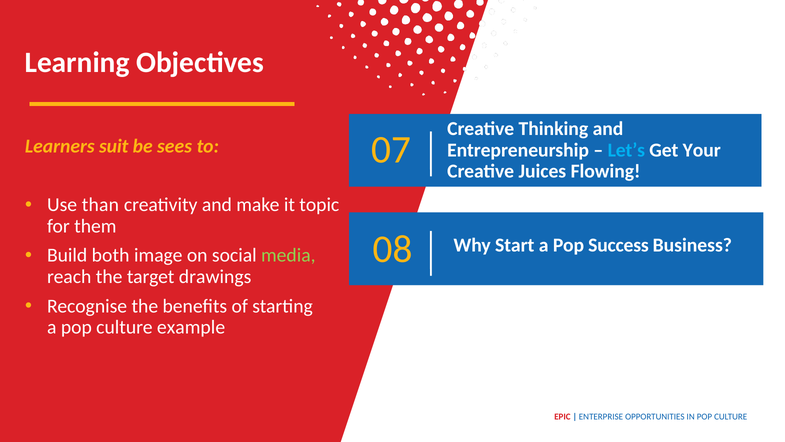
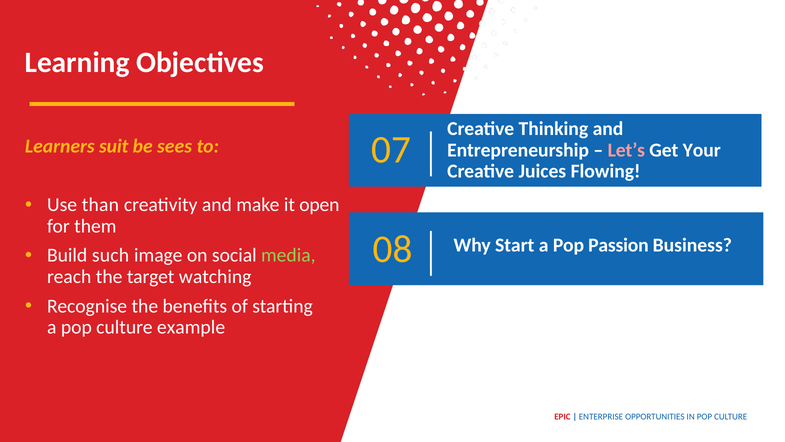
Let’s colour: light blue -> pink
topic: topic -> open
Success: Success -> Passion
both: both -> such
drawings: drawings -> watching
